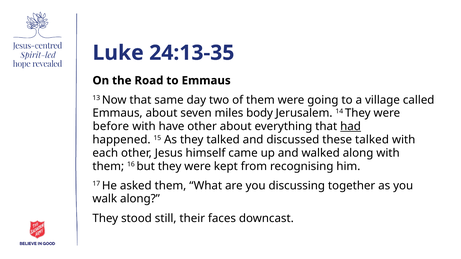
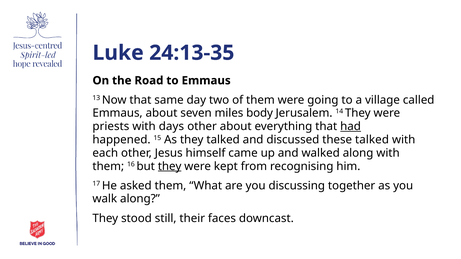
before: before -> priests
have: have -> days
they at (170, 166) underline: none -> present
